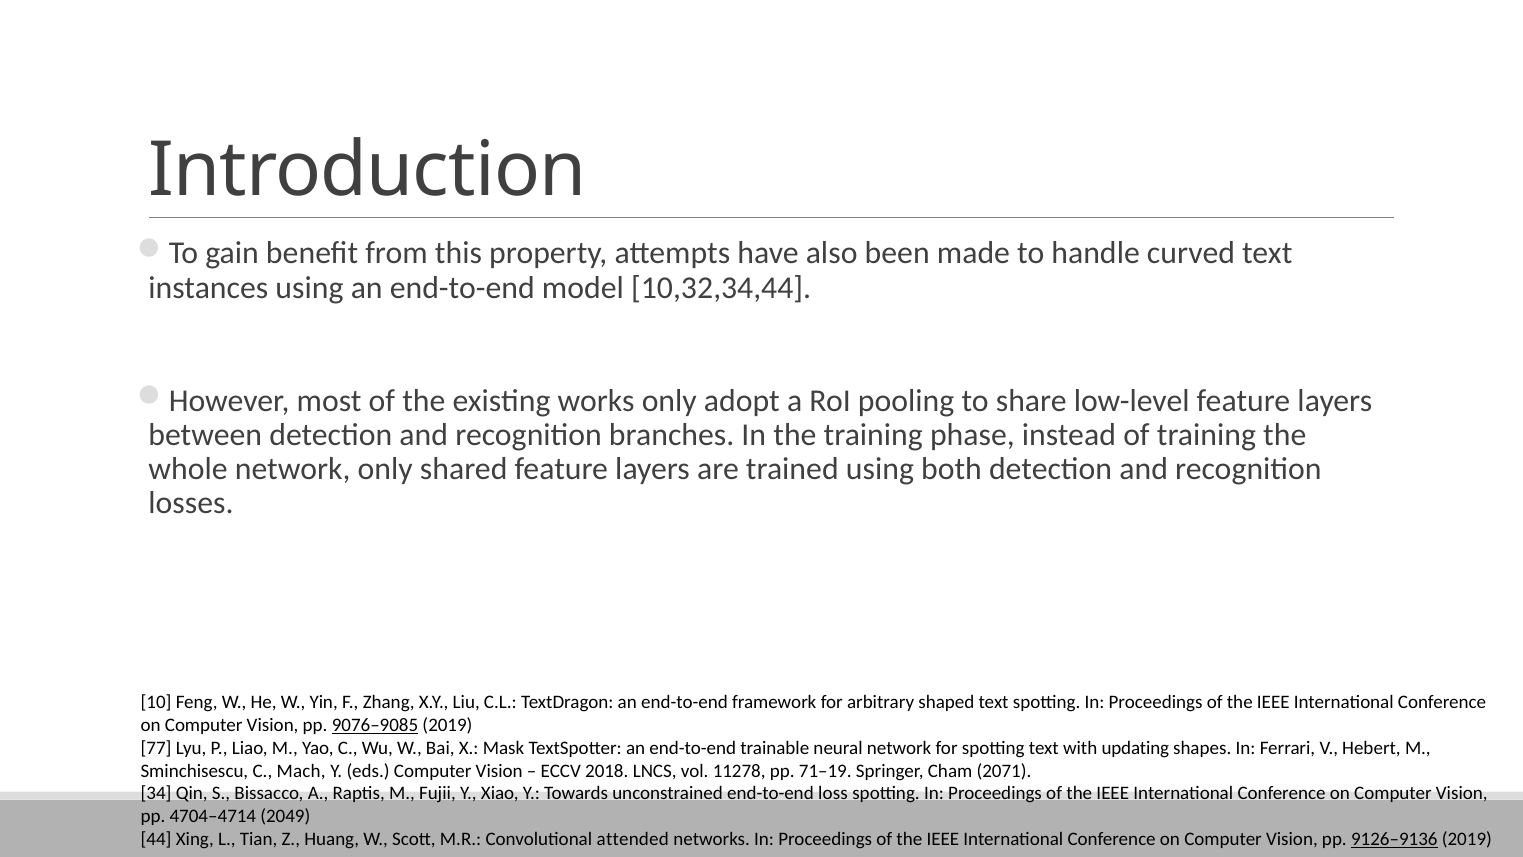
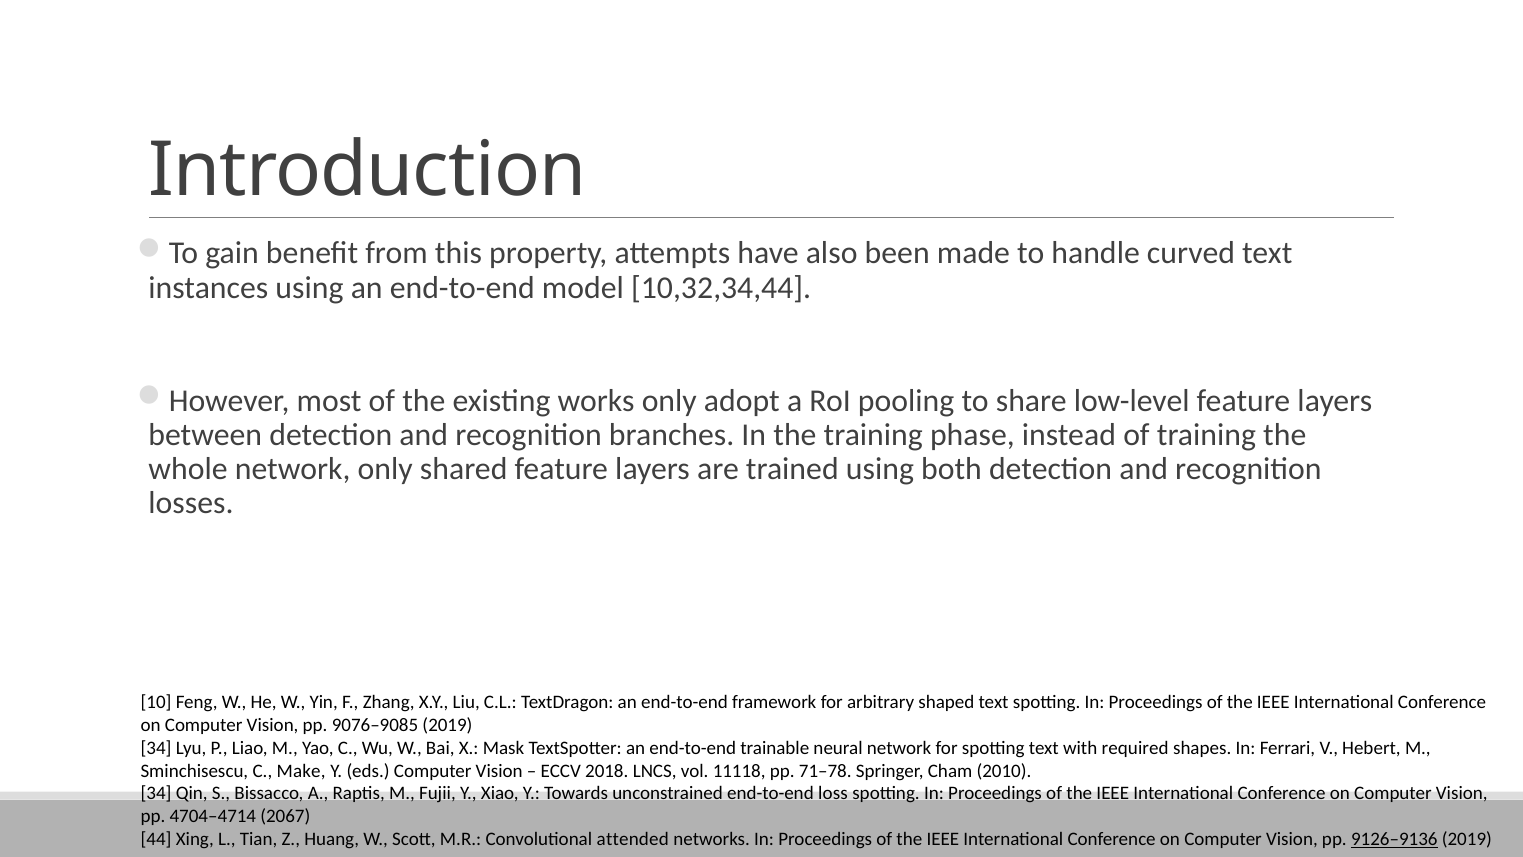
9076–9085 underline: present -> none
77 at (156, 748): 77 -> 34
updating: updating -> required
Mach: Mach -> Make
11278: 11278 -> 11118
71–19: 71–19 -> 71–78
2071: 2071 -> 2010
2049: 2049 -> 2067
